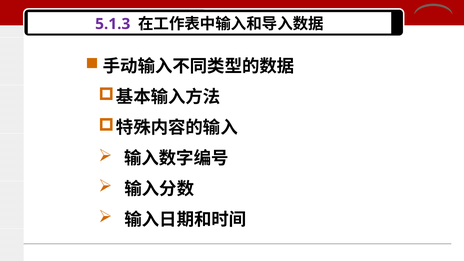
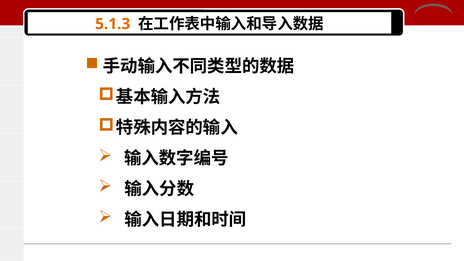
5.1.3 colour: purple -> orange
